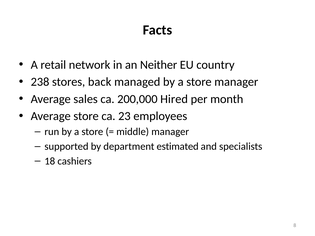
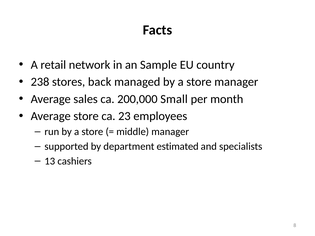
Neither: Neither -> Sample
Hired: Hired -> Small
18: 18 -> 13
